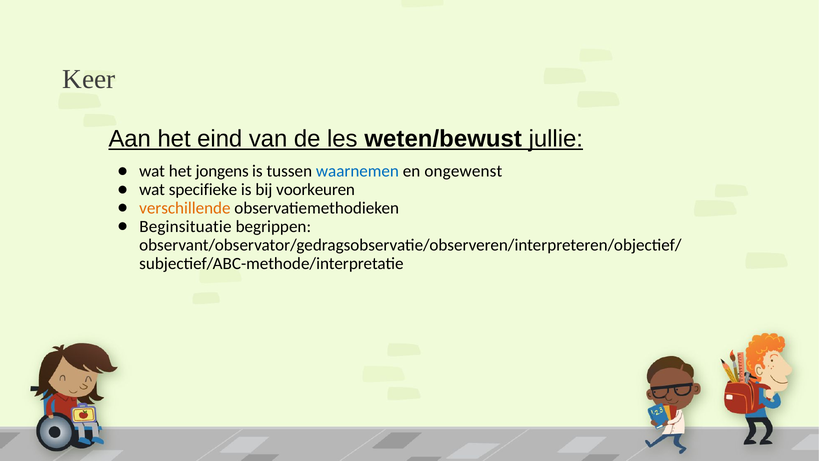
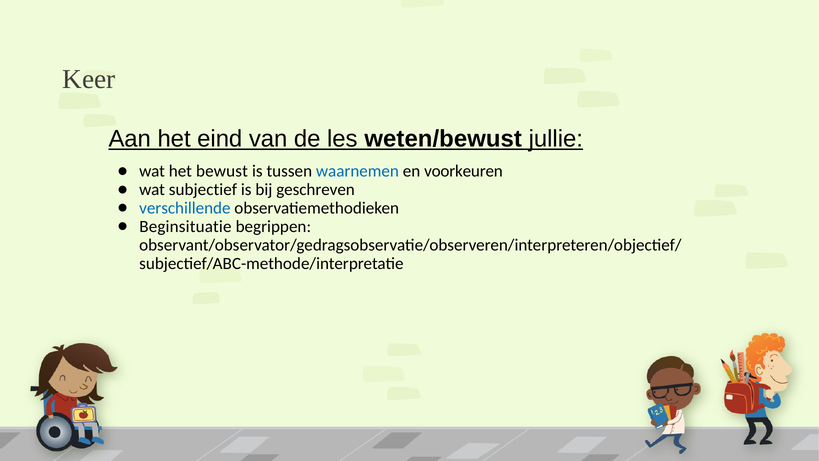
jongens: jongens -> bewust
ongewenst: ongewenst -> voorkeuren
specifieke: specifieke -> subjectief
voorkeuren: voorkeuren -> geschreven
verschillende colour: orange -> blue
